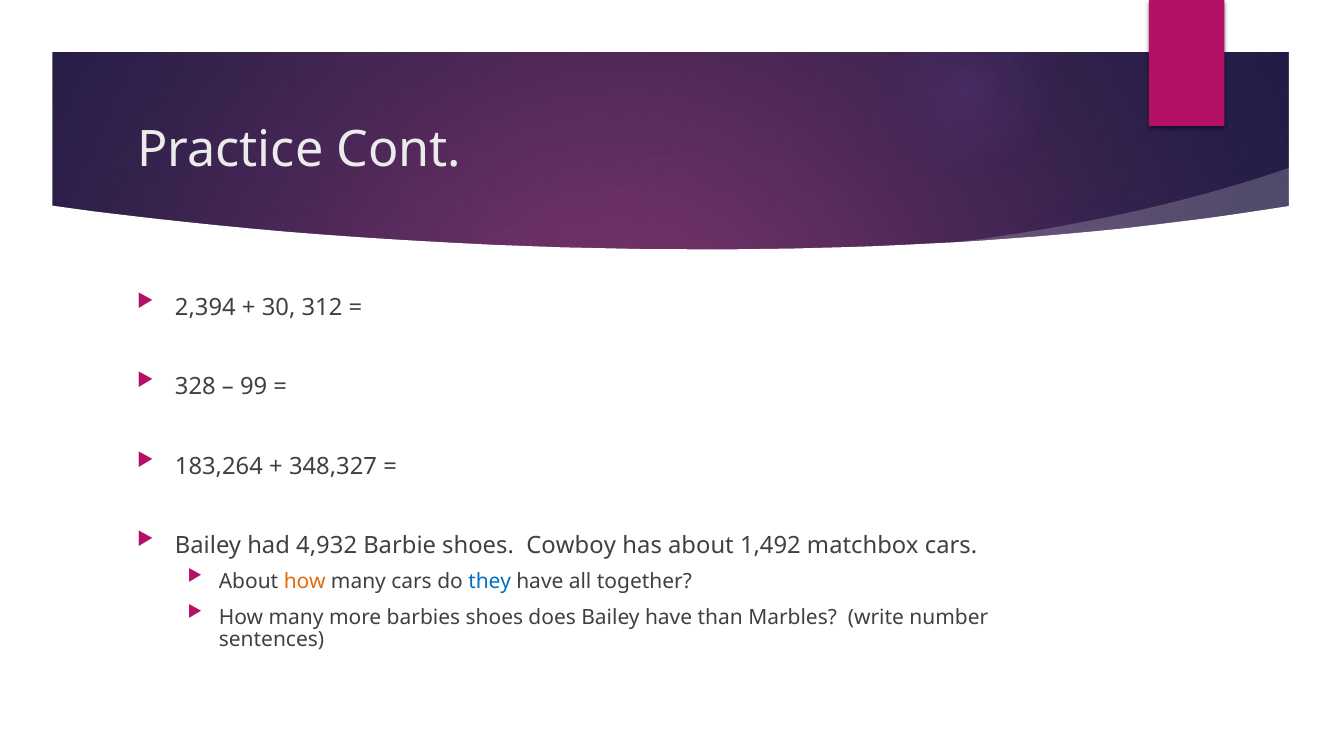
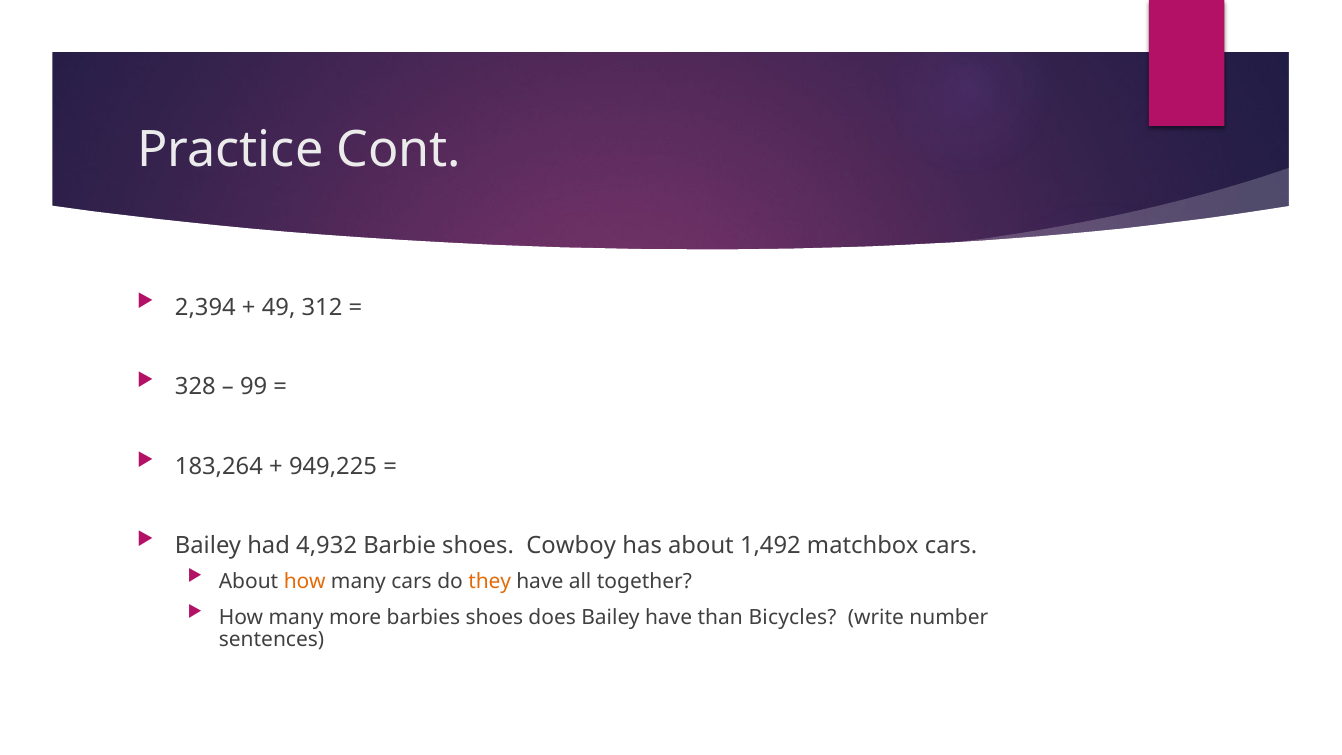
30: 30 -> 49
348,327: 348,327 -> 949,225
they colour: blue -> orange
Marbles: Marbles -> Bicycles
